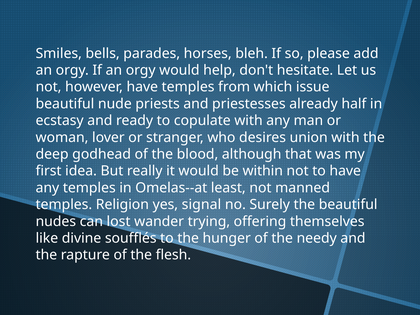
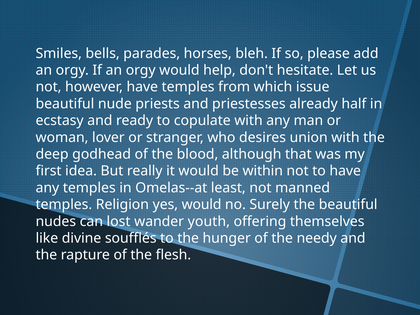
yes signal: signal -> would
trying: trying -> youth
